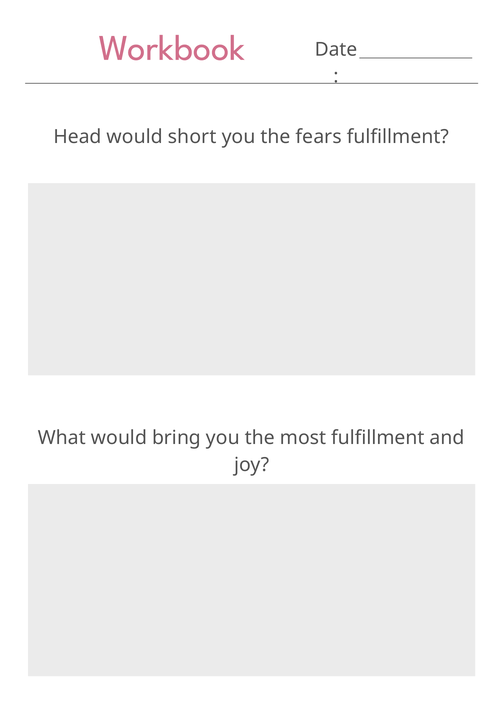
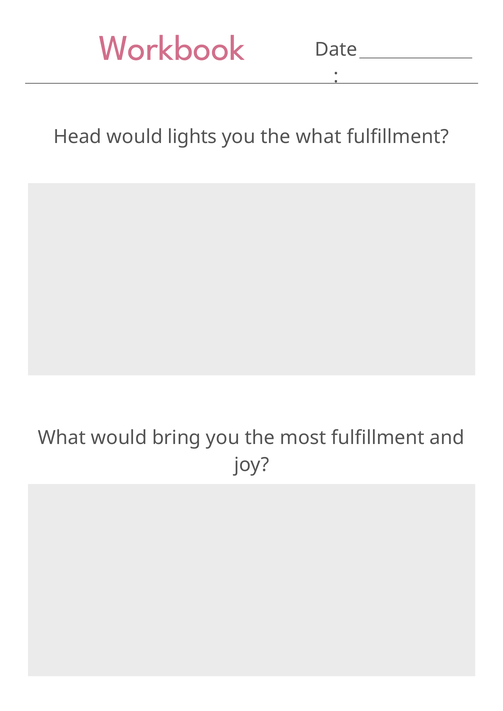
short: short -> lights
the fears: fears -> what
